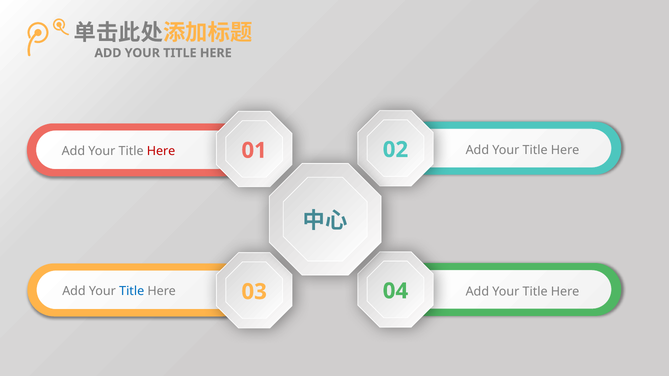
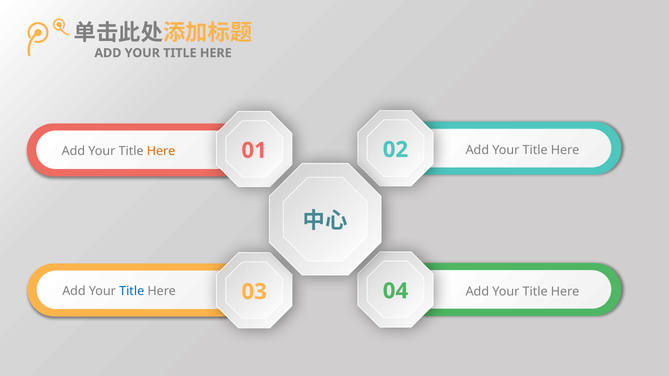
Here at (161, 151) colour: red -> orange
